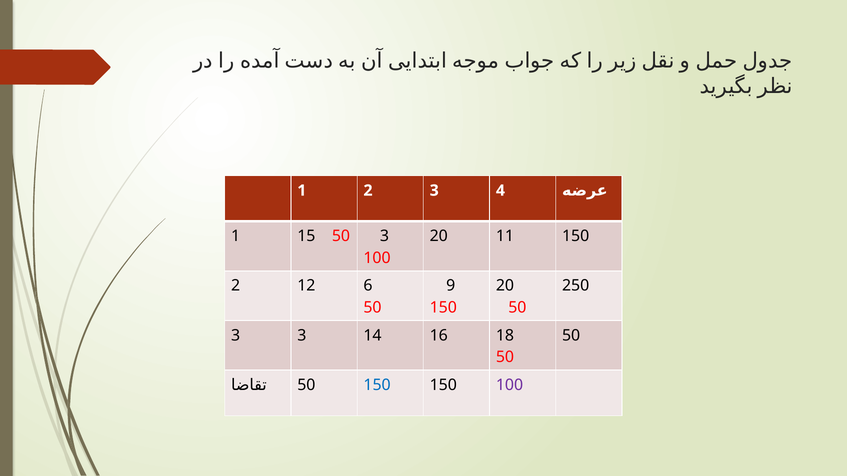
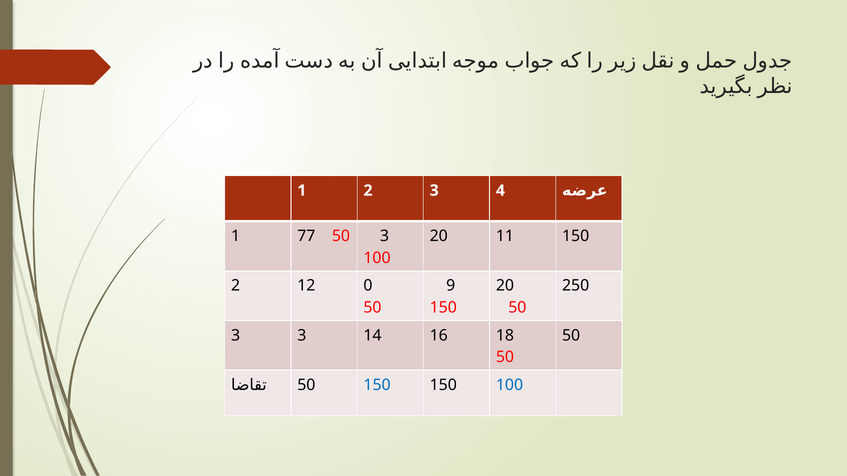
15: 15 -> 77
6: 6 -> 0
100 at (509, 385) colour: purple -> blue
